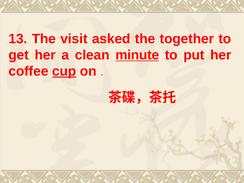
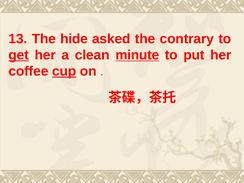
visit: visit -> hide
together: together -> contrary
get underline: none -> present
